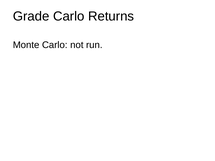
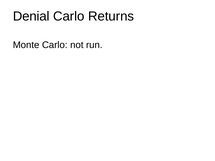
Grade: Grade -> Denial
